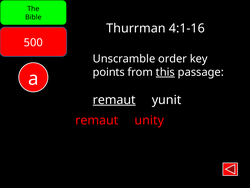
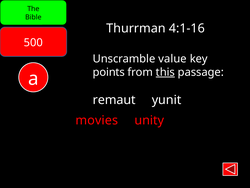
order: order -> value
remaut at (114, 100) underline: present -> none
remaut at (97, 120): remaut -> movies
